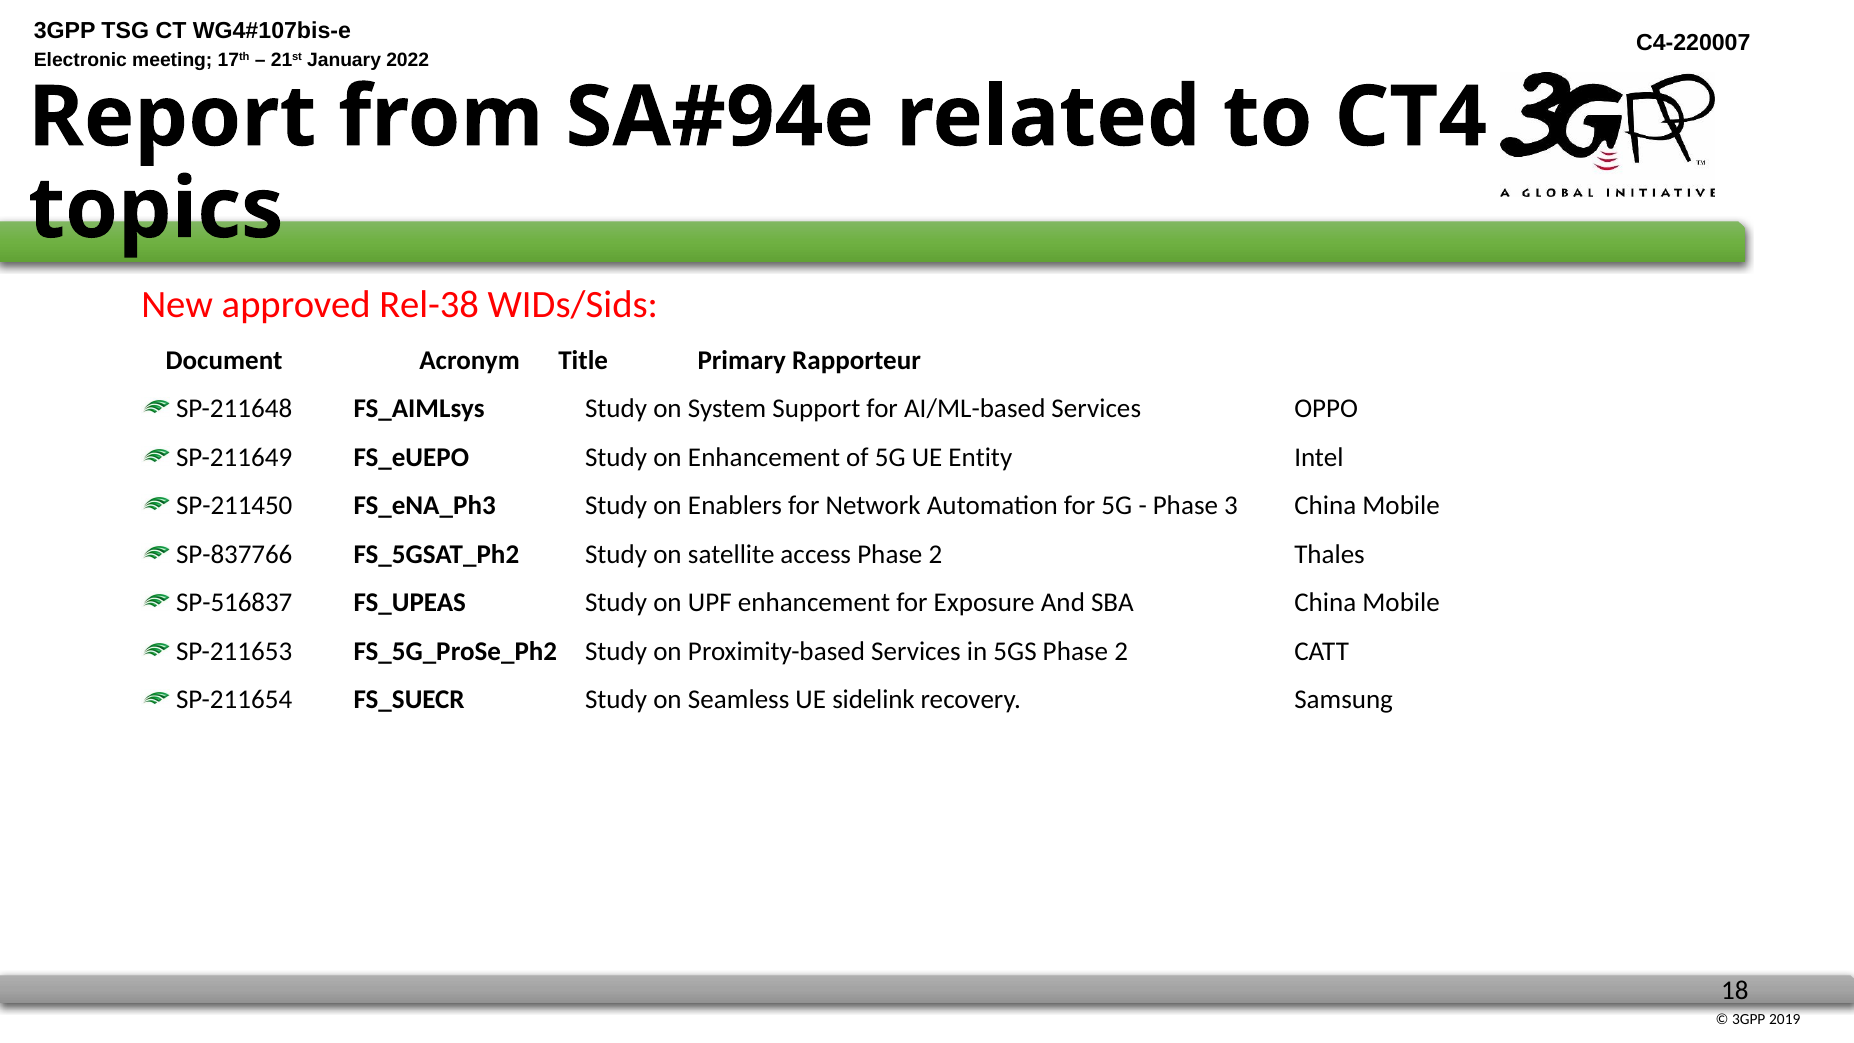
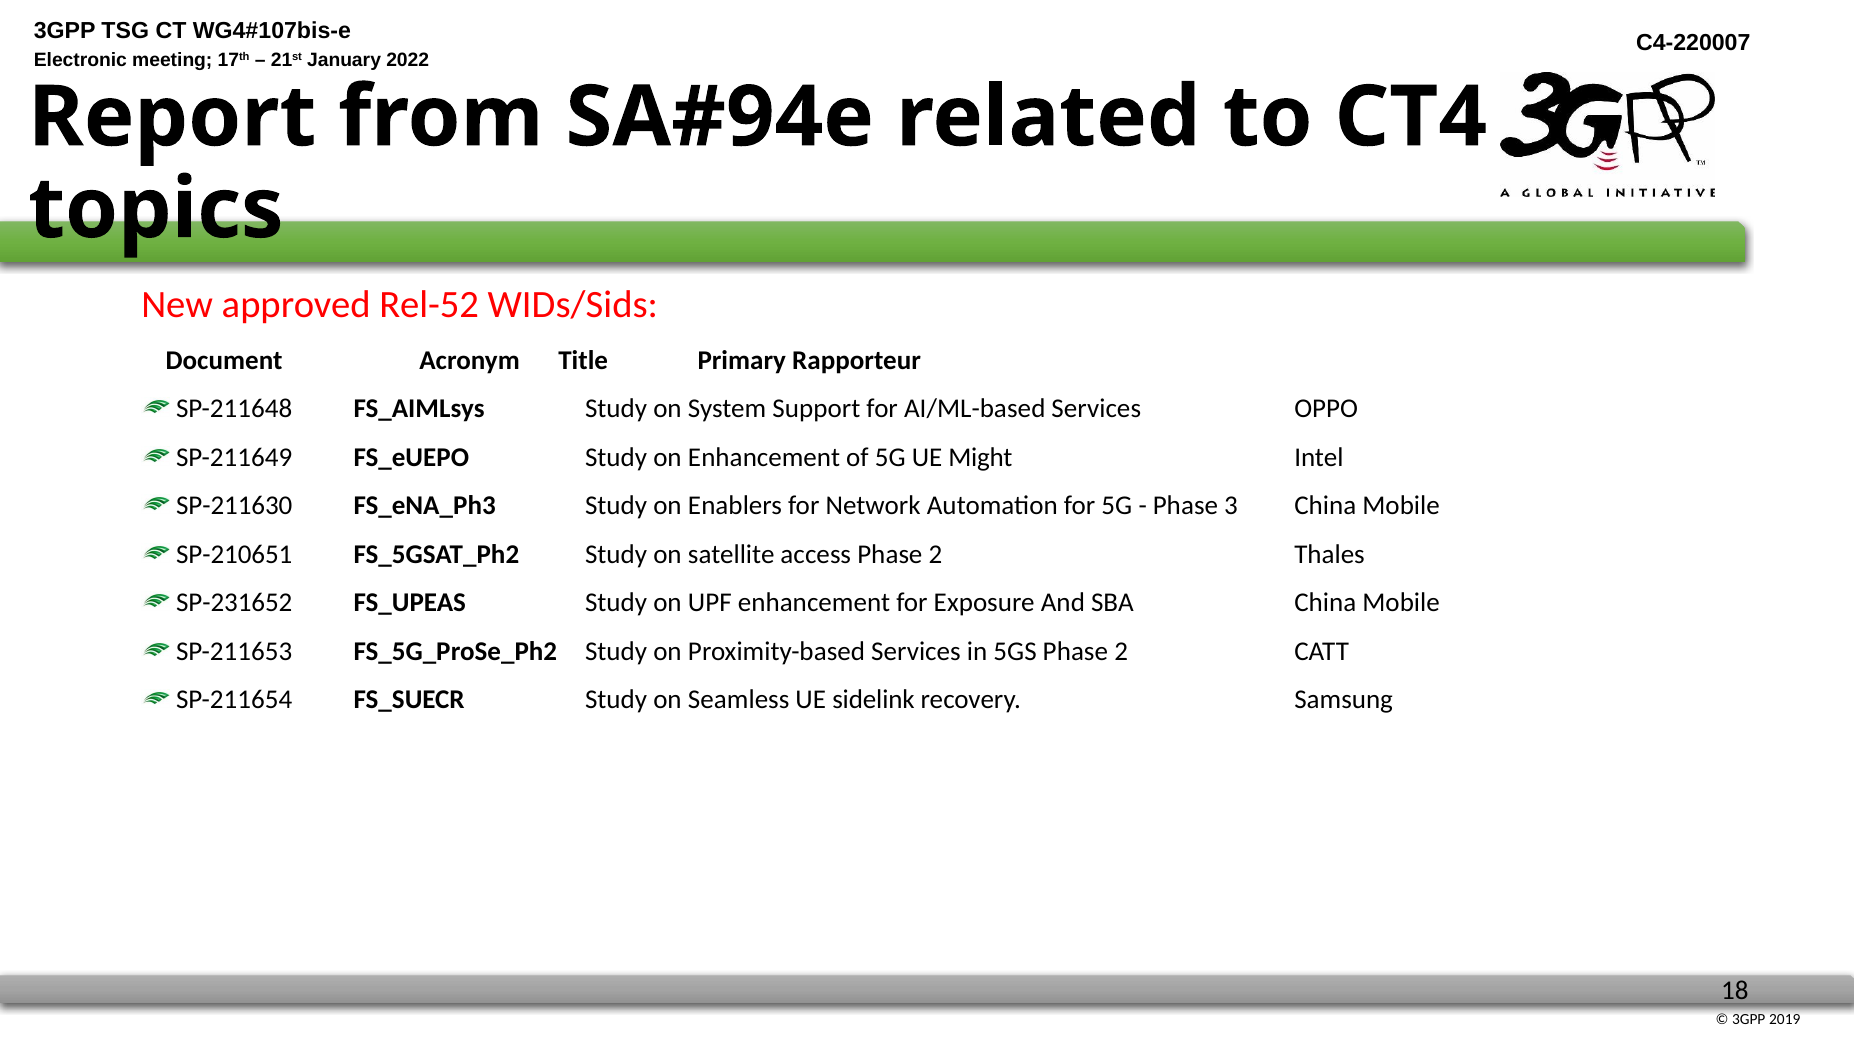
Rel-38: Rel-38 -> Rel-52
Entity: Entity -> Might
SP-211450: SP-211450 -> SP-211630
SP-837766: SP-837766 -> SP-210651
SP-516837: SP-516837 -> SP-231652
